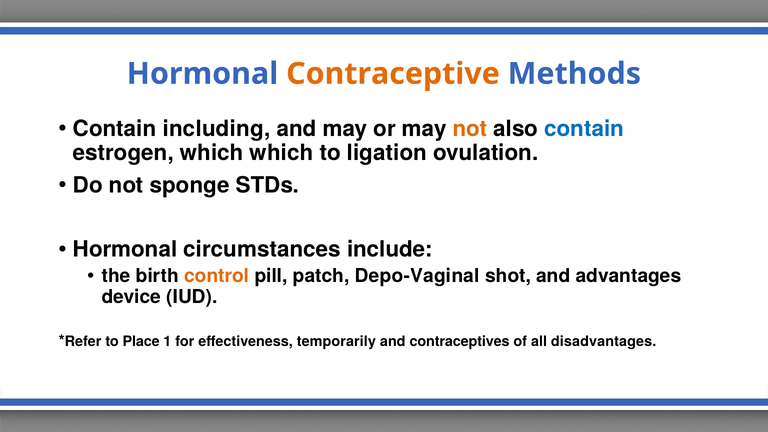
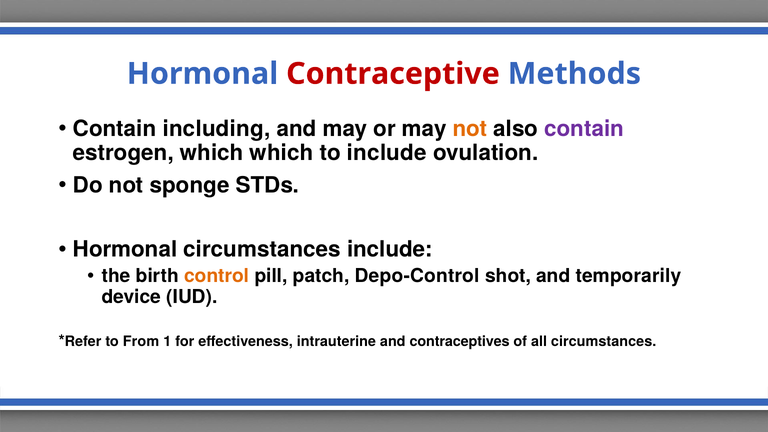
Contraceptive colour: orange -> red
contain at (584, 129) colour: blue -> purple
to ligation: ligation -> include
Depo-Vaginal: Depo-Vaginal -> Depo-Control
advantages: advantages -> temporarily
Place: Place -> From
temporarily: temporarily -> intrauterine
all disadvantages: disadvantages -> circumstances
